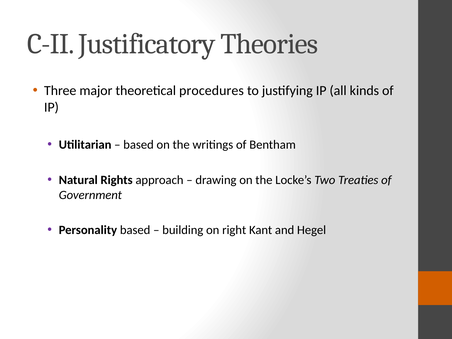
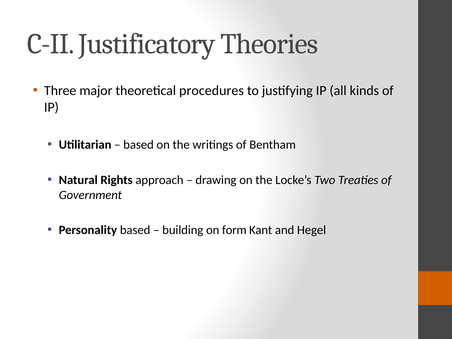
right: right -> form
